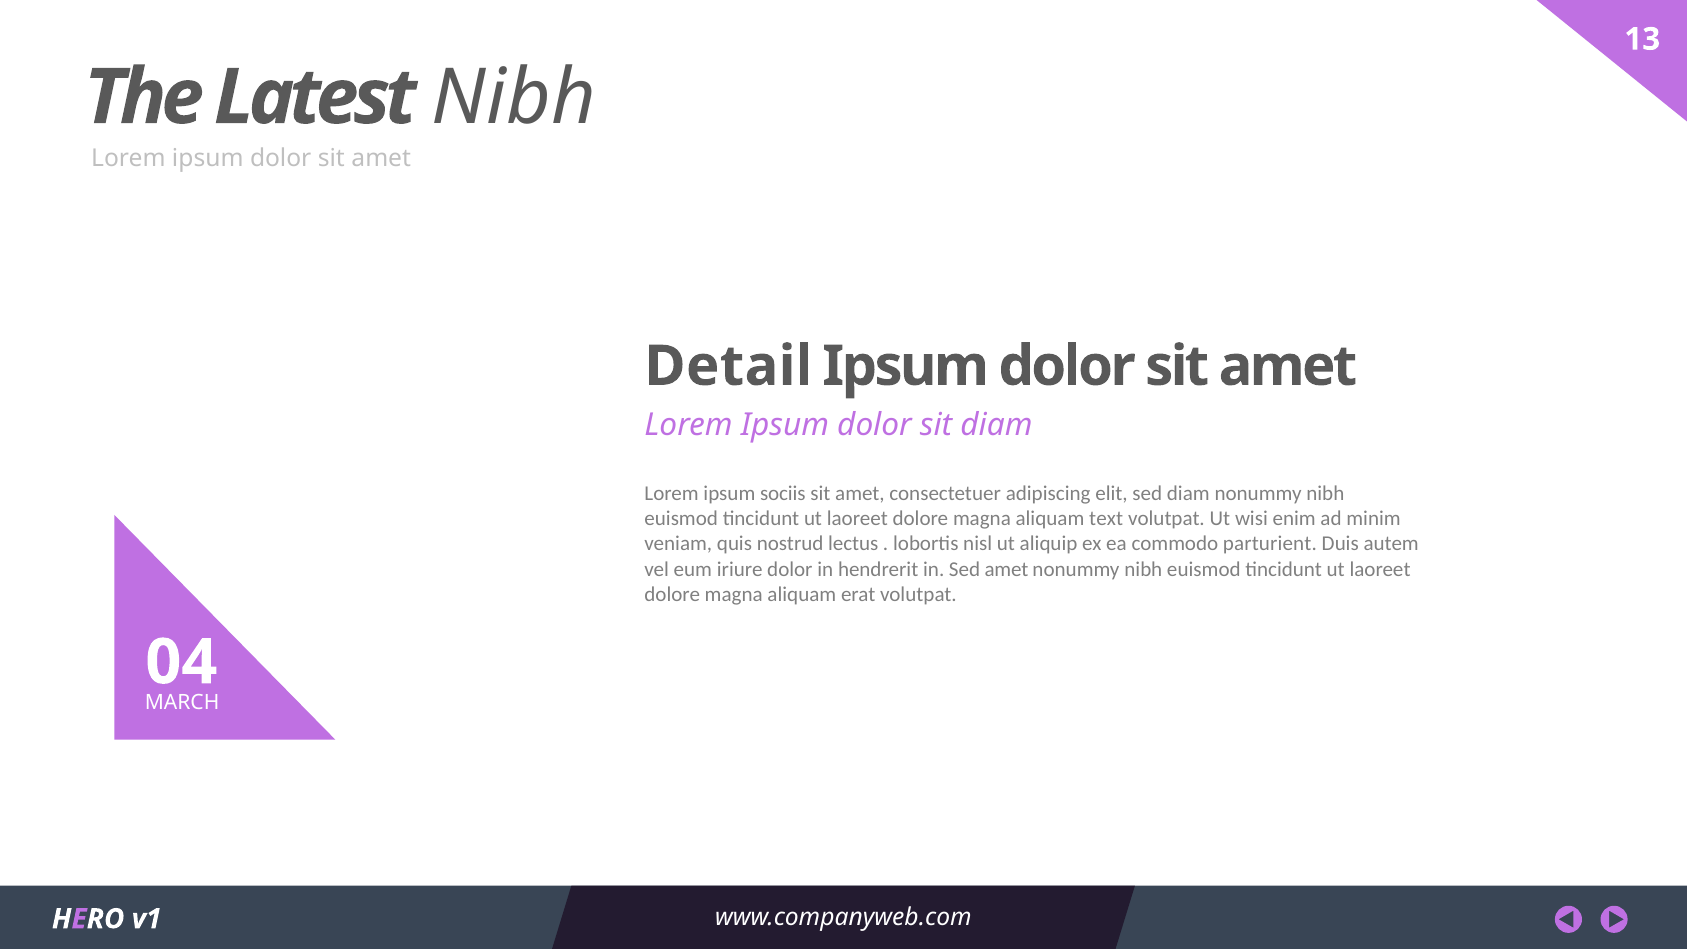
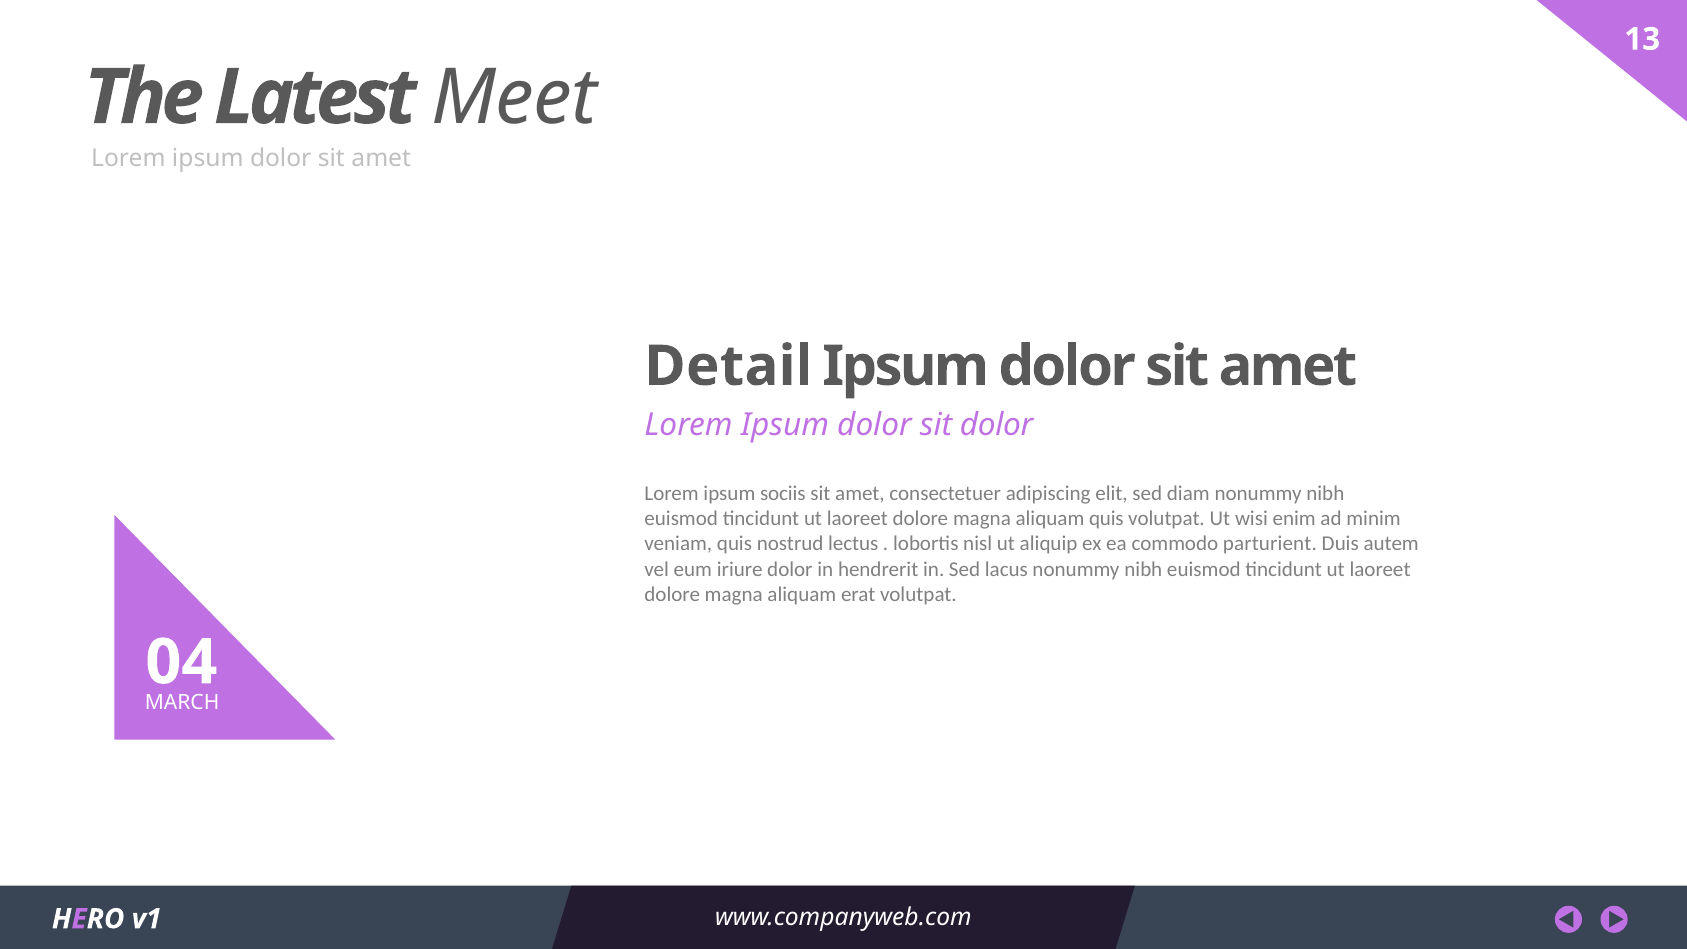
Nibh at (514, 98): Nibh -> Meet
sit diam: diam -> dolor
aliquam text: text -> quis
Sed amet: amet -> lacus
